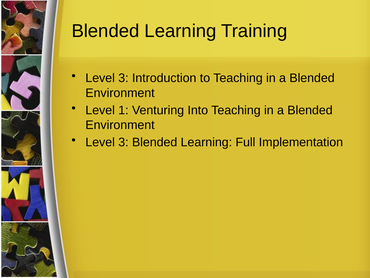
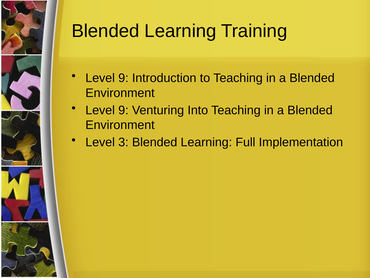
3 at (123, 78): 3 -> 9
1 at (123, 110): 1 -> 9
